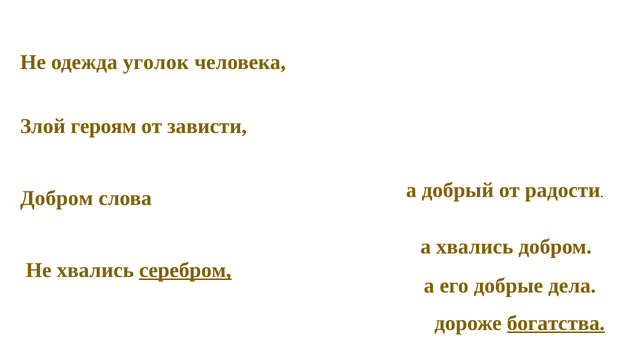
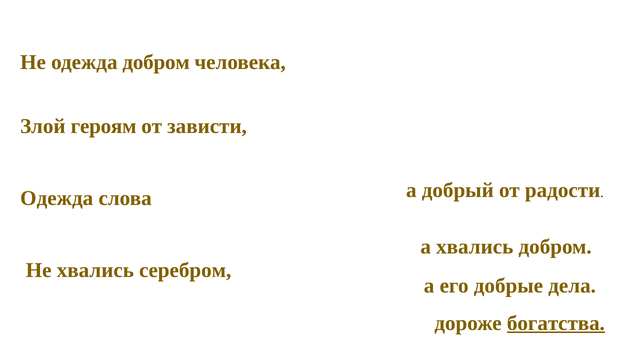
одежда уголок: уголок -> добром
Добром at (57, 198): Добром -> Одежда
серебром underline: present -> none
